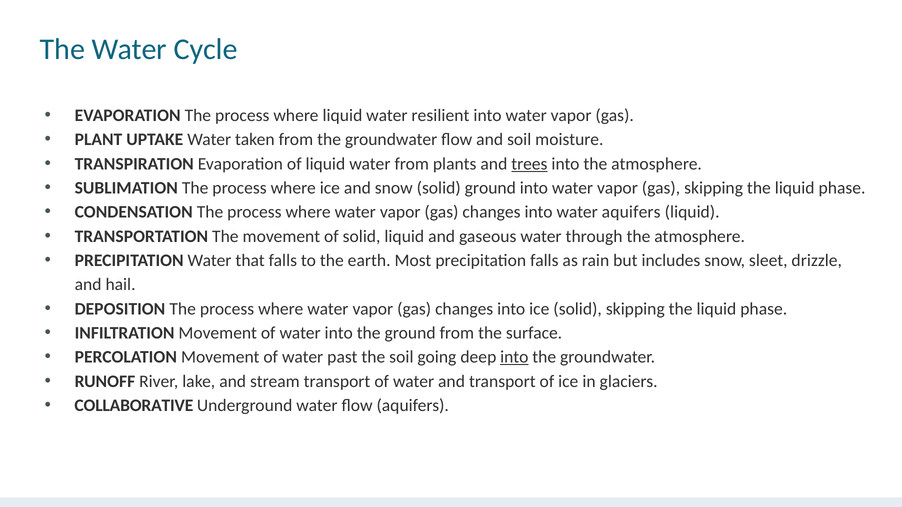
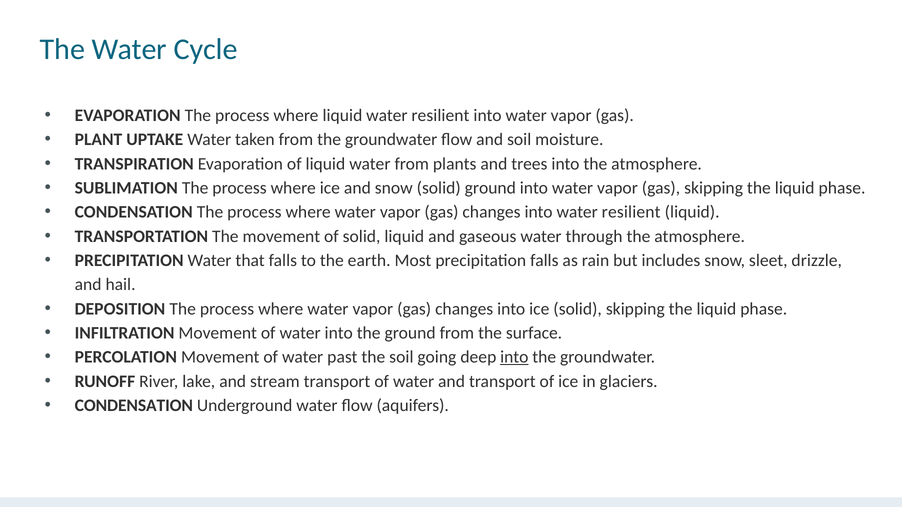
trees underline: present -> none
into water aquifers: aquifers -> resilient
COLLABORATIVE at (134, 406): COLLABORATIVE -> CONDENSATION
